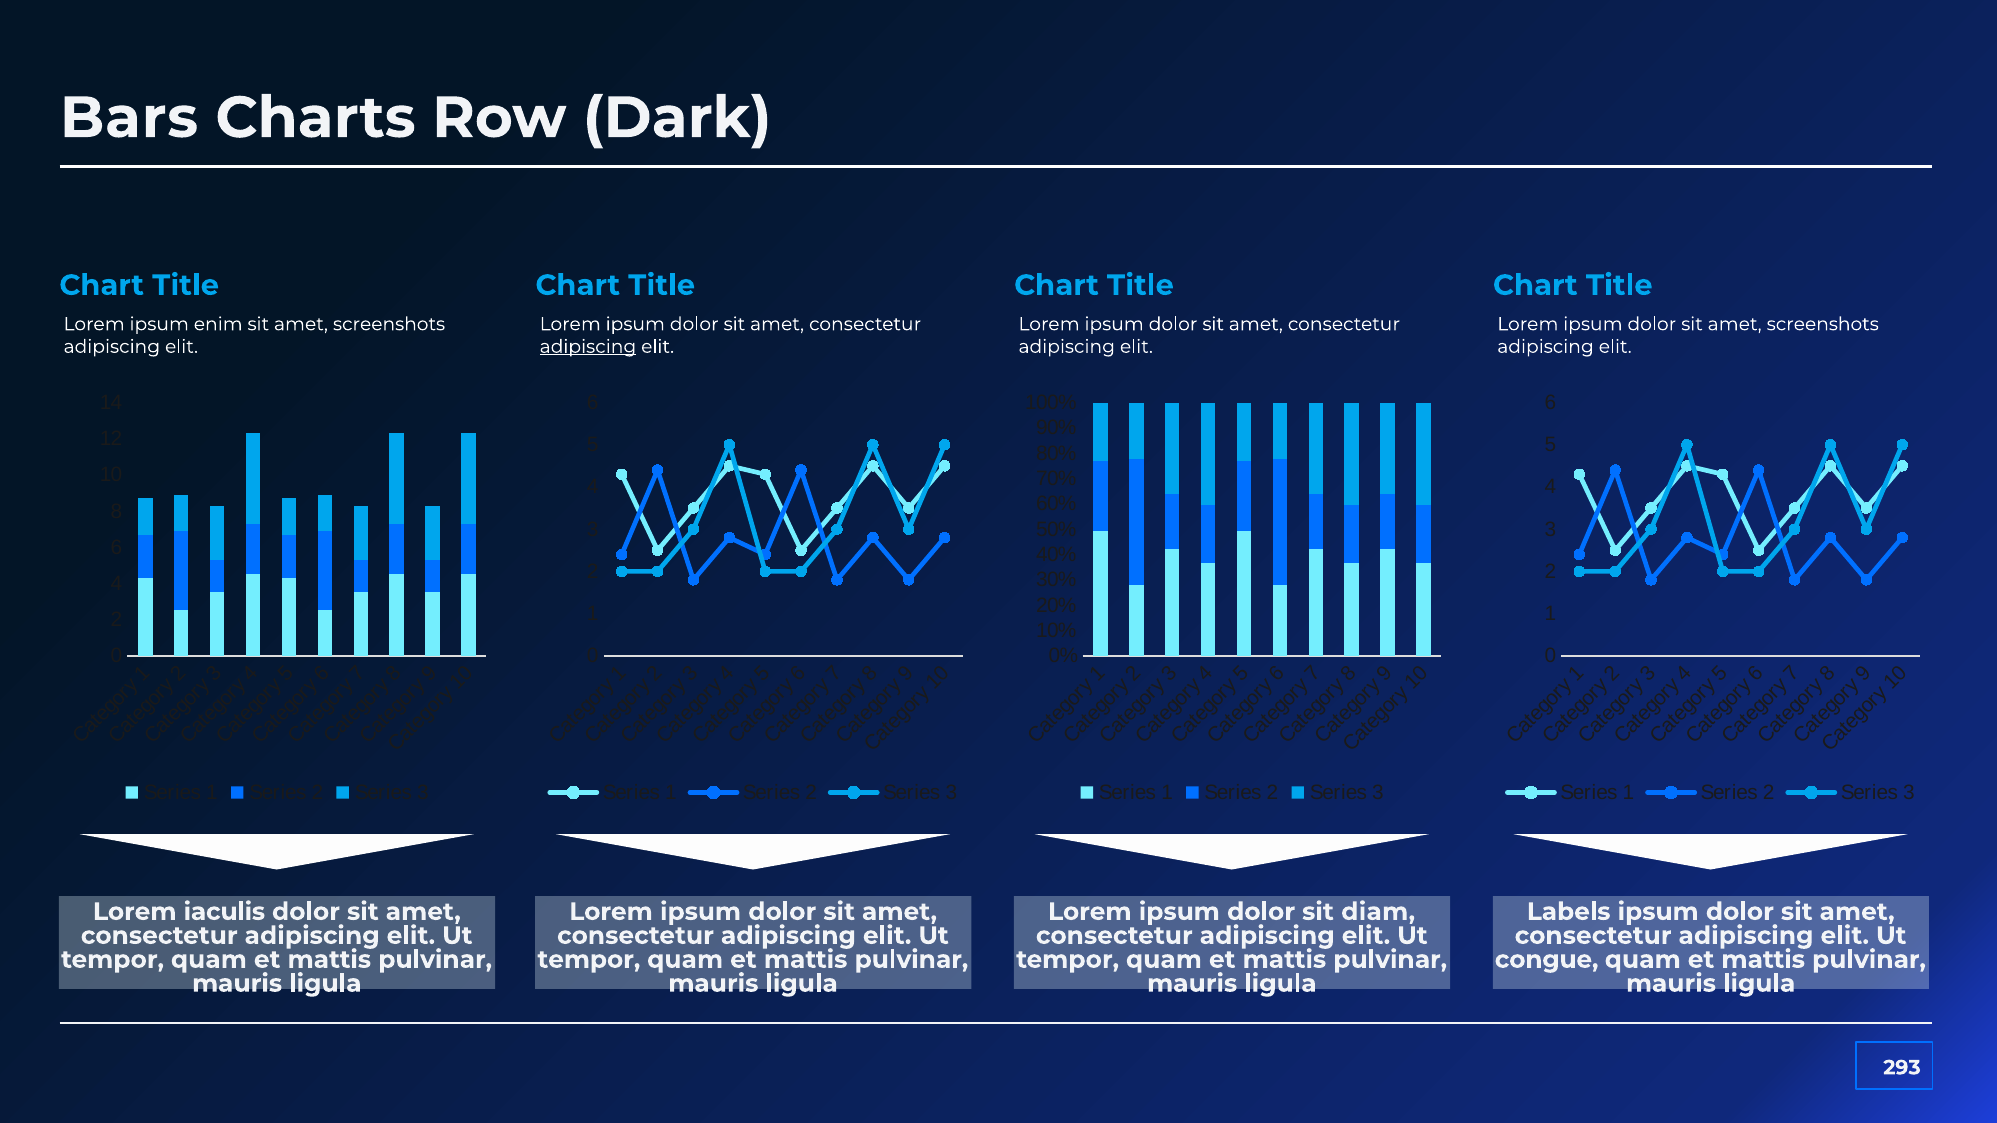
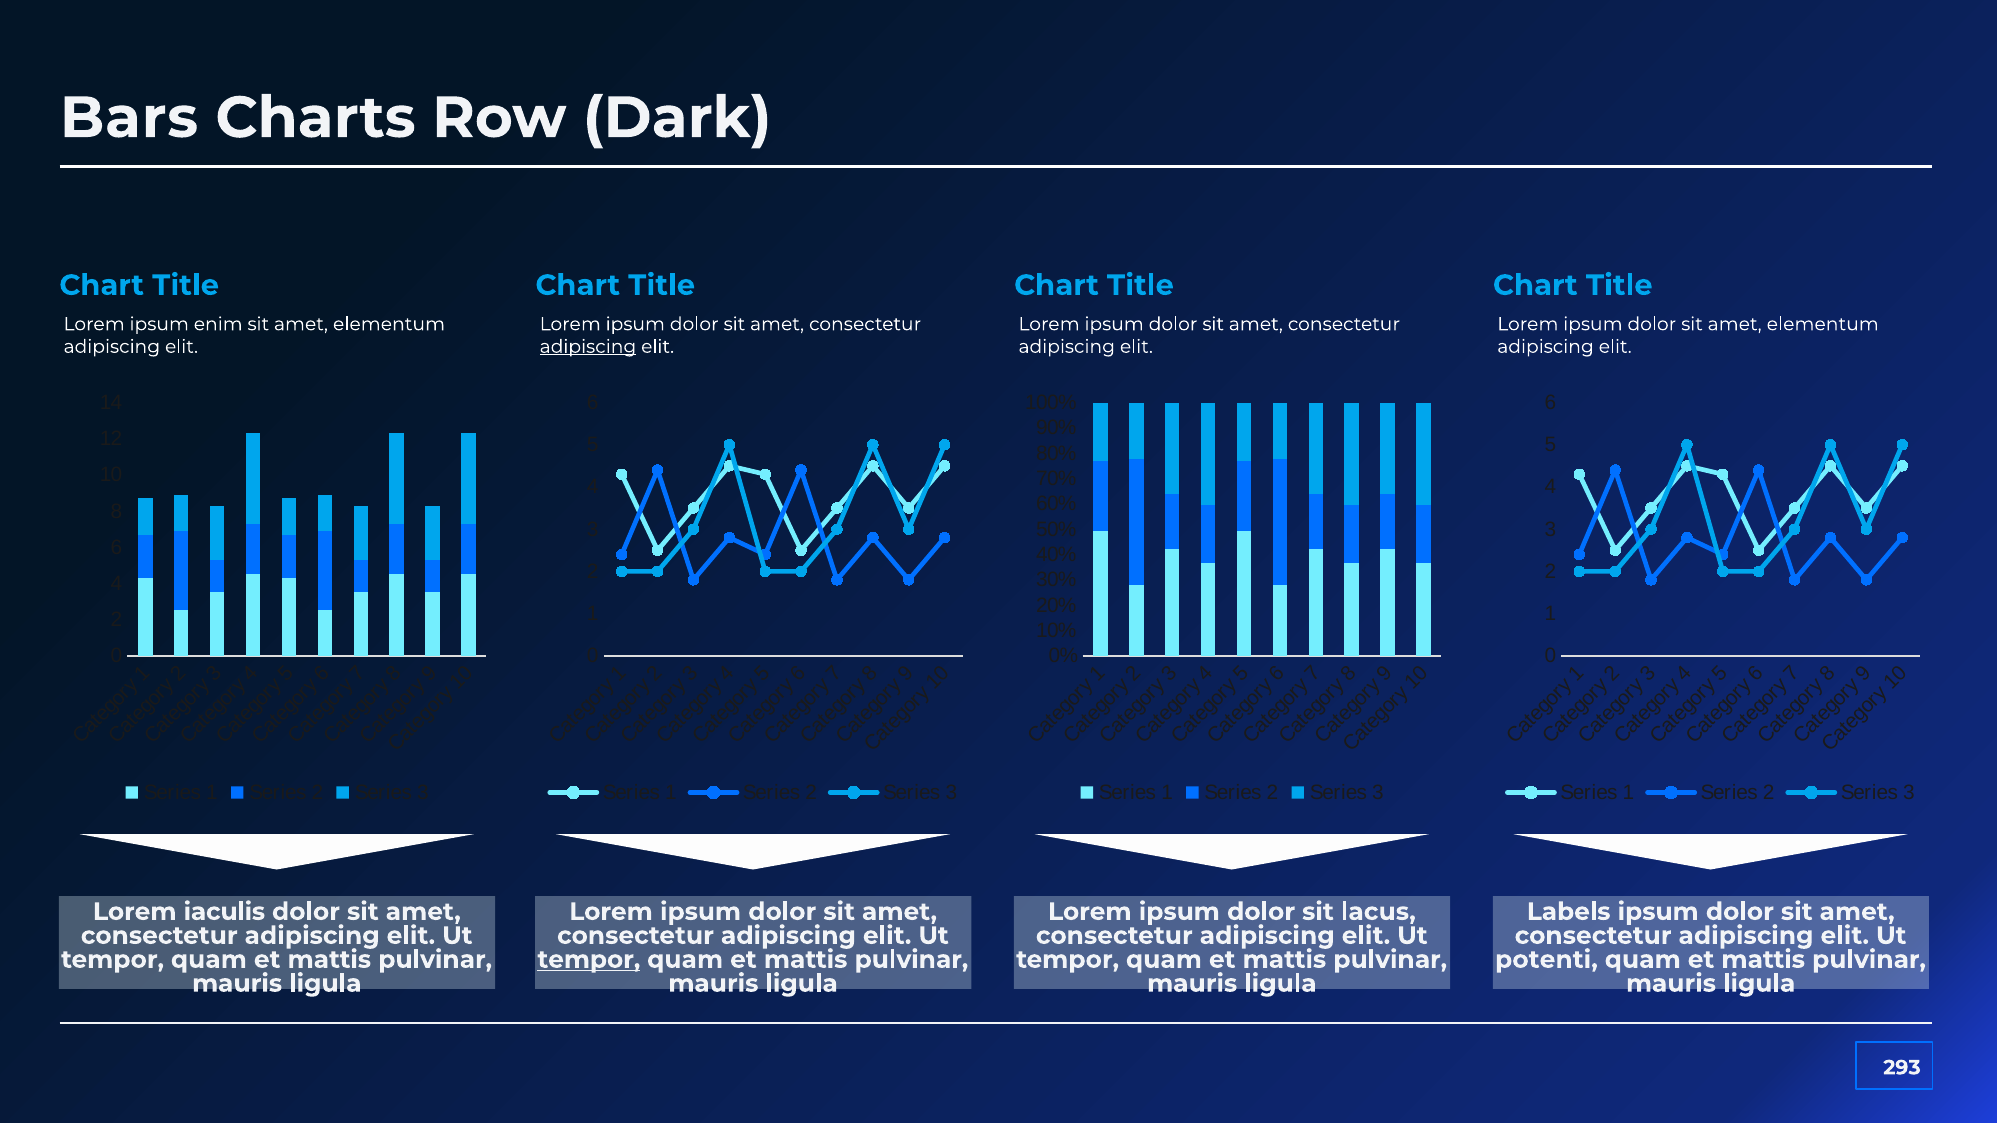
screenshots at (389, 324): screenshots -> elementum
dolor sit amet screenshots: screenshots -> elementum
diam: diam -> lacus
tempor at (589, 960) underline: none -> present
congue: congue -> potenti
